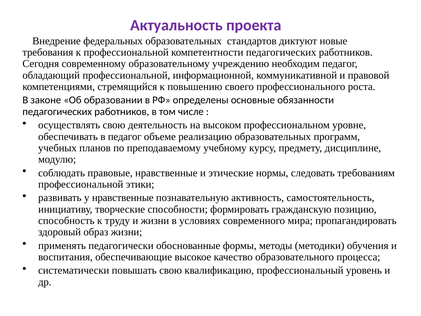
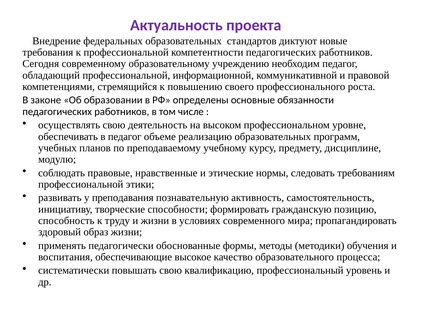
у нравственные: нравственные -> преподавания
